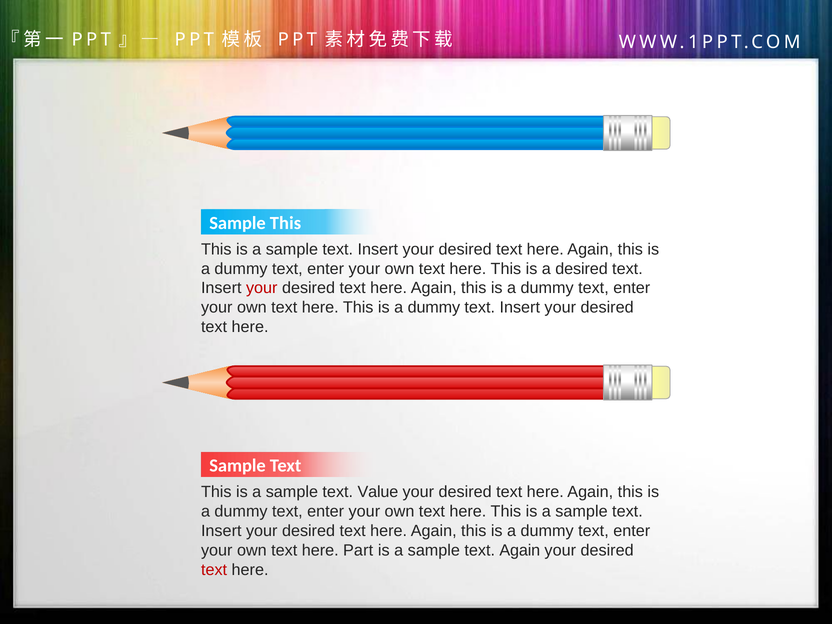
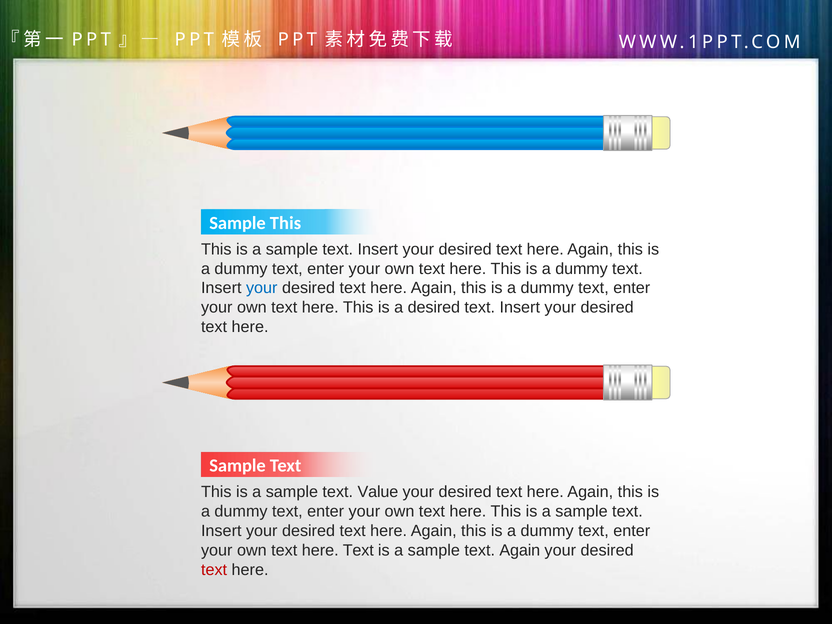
desired at (582, 269): desired -> dummy
your at (262, 288) colour: red -> blue
dummy at (434, 308): dummy -> desired
here Part: Part -> Text
